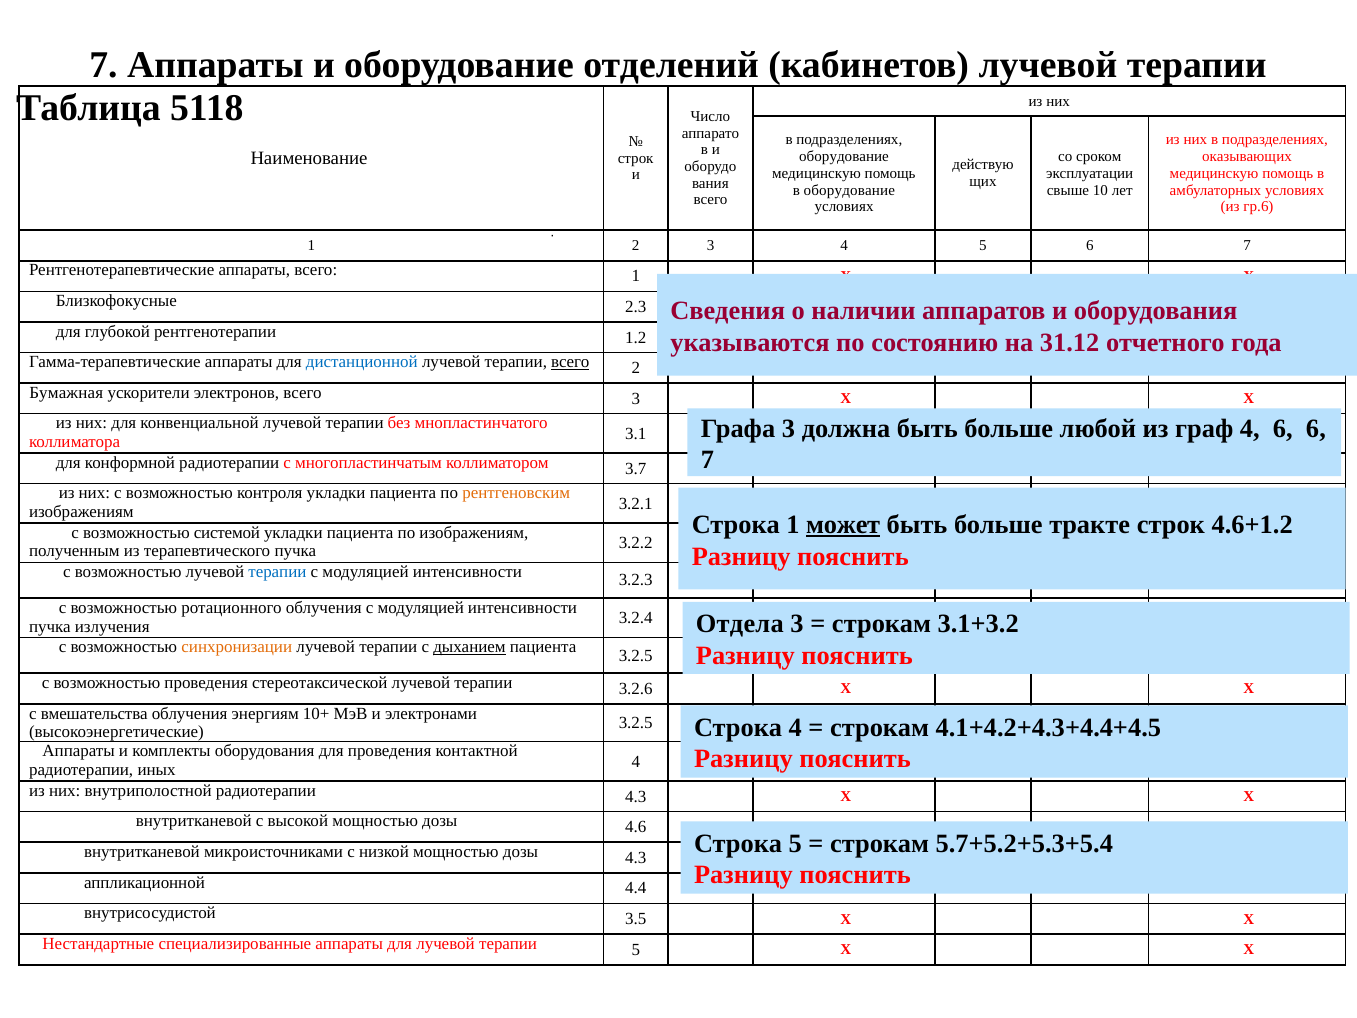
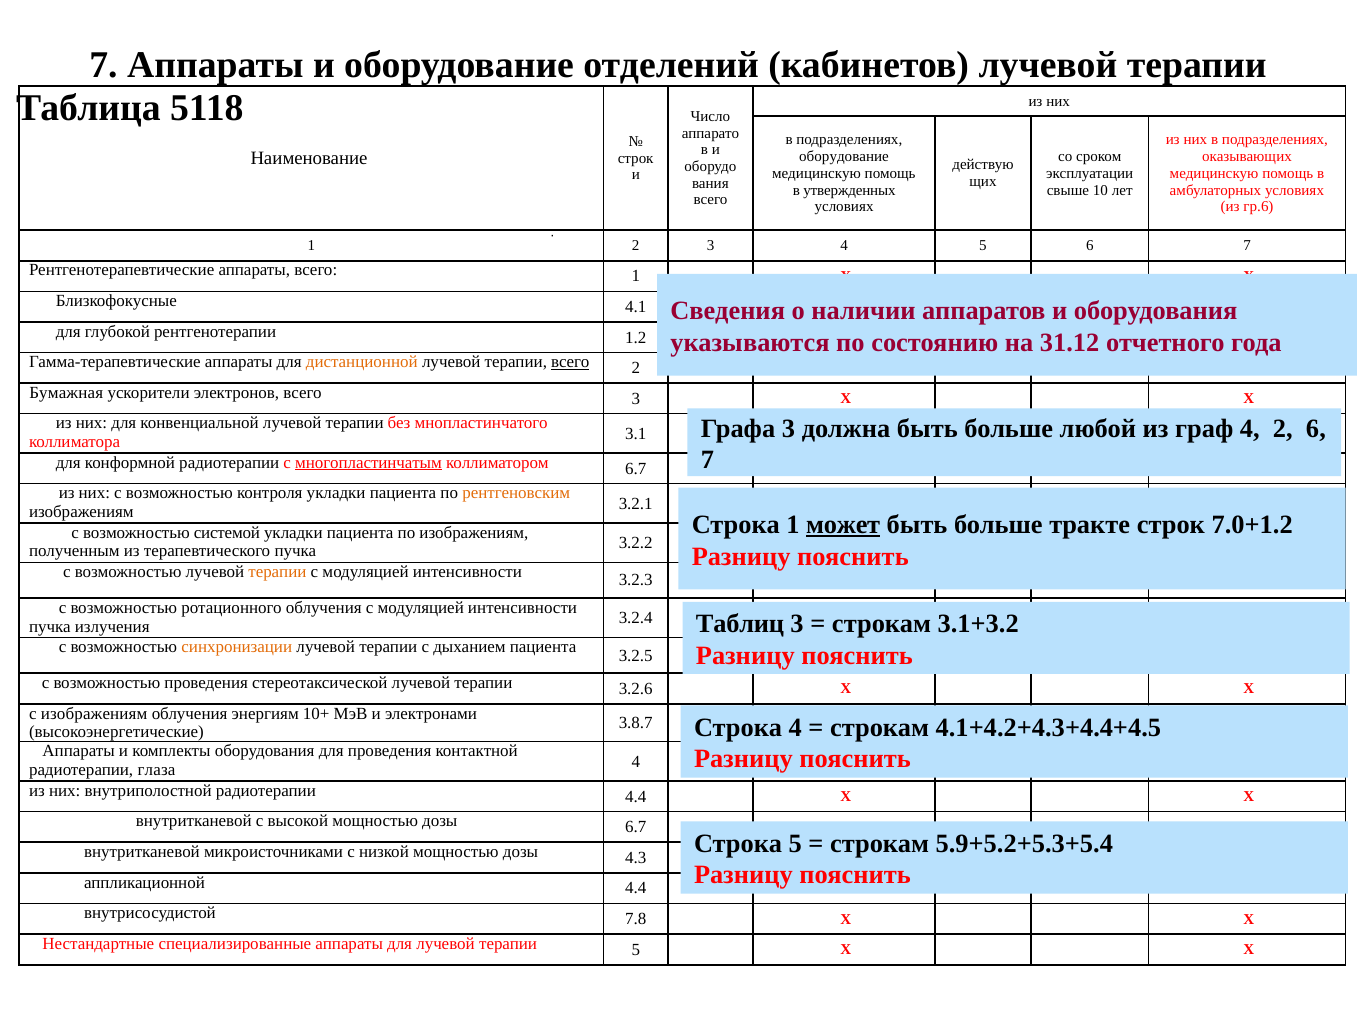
в оборудование: оборудование -> утвержденных
2.3: 2.3 -> 4.1
дистанционной colour: blue -> orange
6 at (1283, 428): 6 -> 2
многопластинчатым underline: none -> present
коллиматором 3.7: 3.7 -> 6.7
4.6+1.2: 4.6+1.2 -> 7.0+1.2
терапии at (277, 572) colour: blue -> orange
Отдела: Отдела -> Таблиц
дыханием underline: present -> none
с вмешательства: вмешательства -> изображениям
3.2.5 at (636, 723): 3.2.5 -> 3.8.7
иных: иных -> глаза
радиотерапии 4.3: 4.3 -> 4.4
дозы 4.6: 4.6 -> 6.7
5.7+5.2+5.3+5.4: 5.7+5.2+5.3+5.4 -> 5.9+5.2+5.3+5.4
3.5: 3.5 -> 7.8
